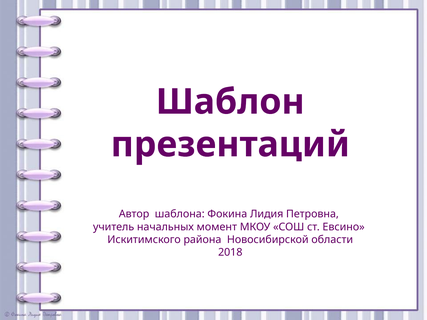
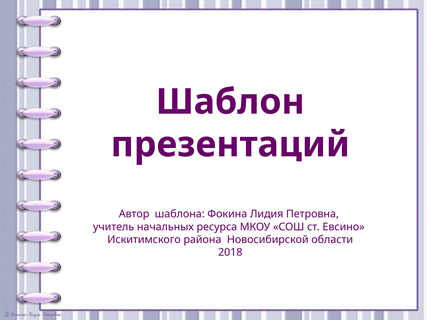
момент: момент -> ресурса
